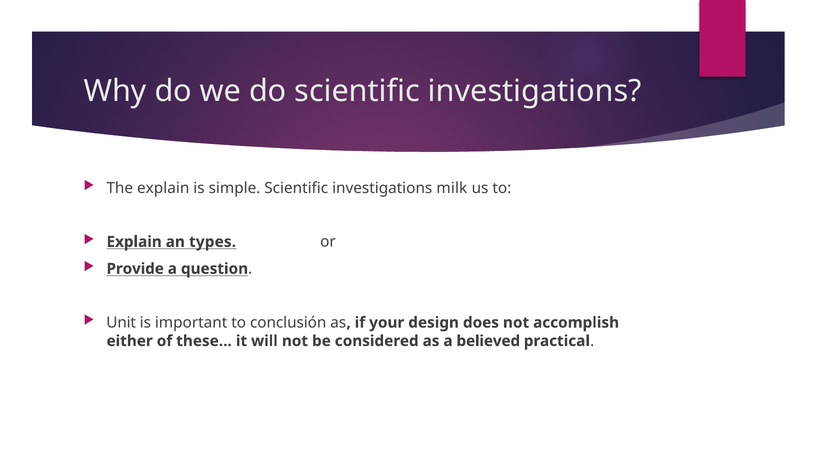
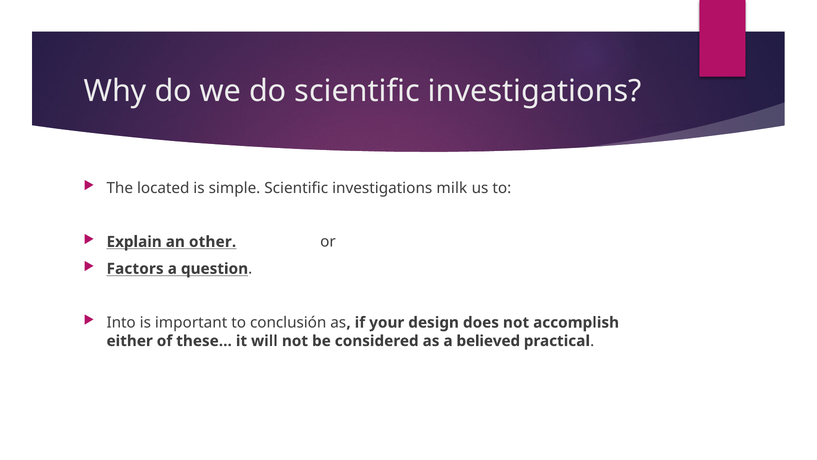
The explain: explain -> located
types: types -> other
Provide: Provide -> Factors
Unit: Unit -> Into
